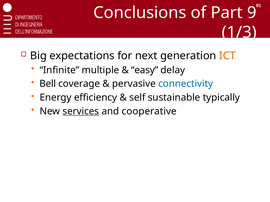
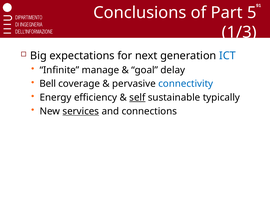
9: 9 -> 5
ICT colour: orange -> blue
multiple: multiple -> manage
easy: easy -> goal
self underline: none -> present
cooperative: cooperative -> connections
